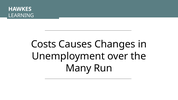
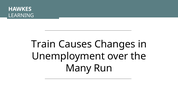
Costs: Costs -> Train
